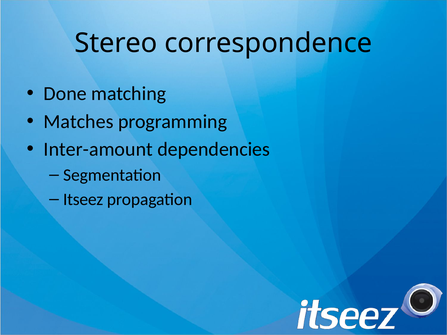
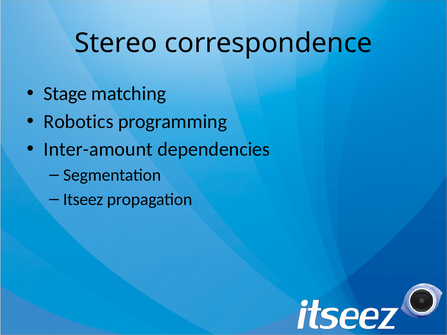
Done: Done -> Stage
Matches: Matches -> Robotics
